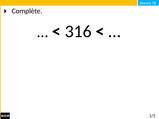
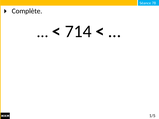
316: 316 -> 714
